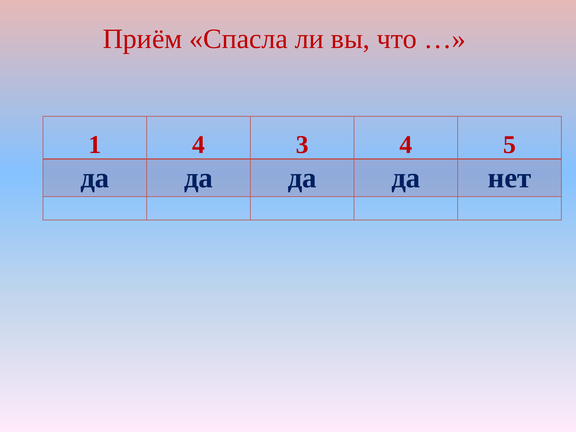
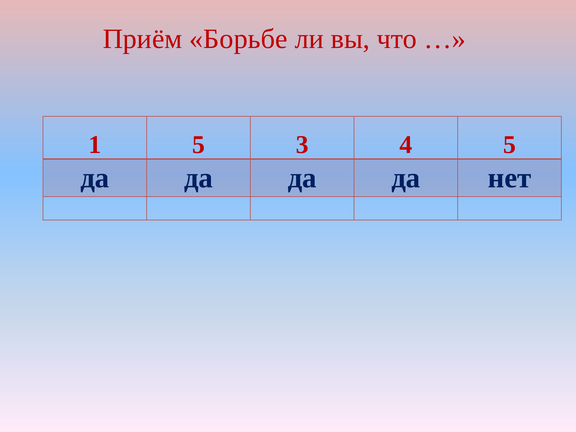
Спасла: Спасла -> Борьбе
1 4: 4 -> 5
